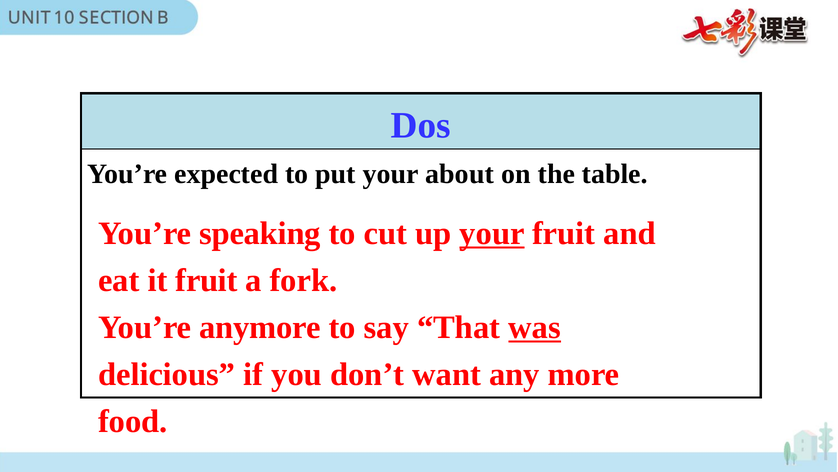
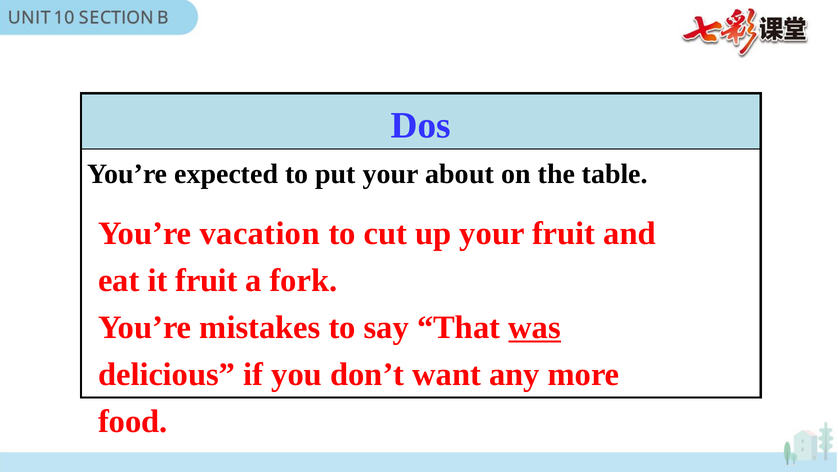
speaking: speaking -> vacation
your at (492, 233) underline: present -> none
anymore: anymore -> mistakes
